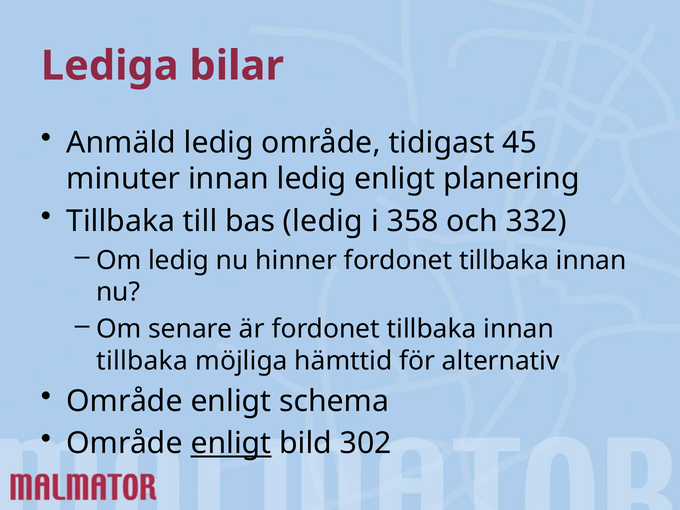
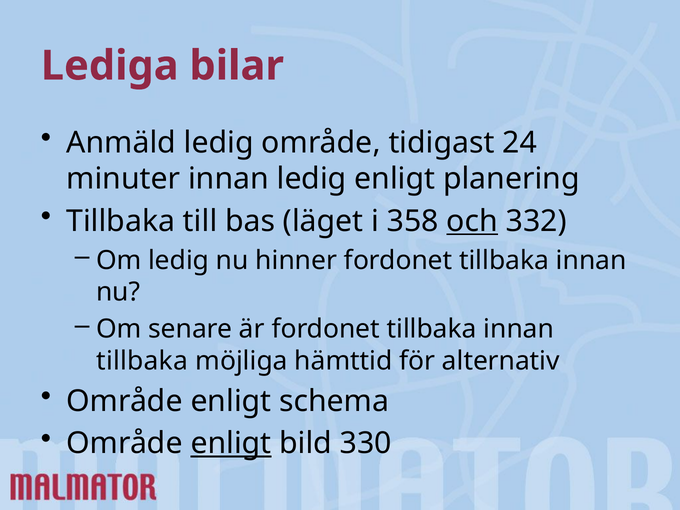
45: 45 -> 24
bas ledig: ledig -> läget
och underline: none -> present
302: 302 -> 330
